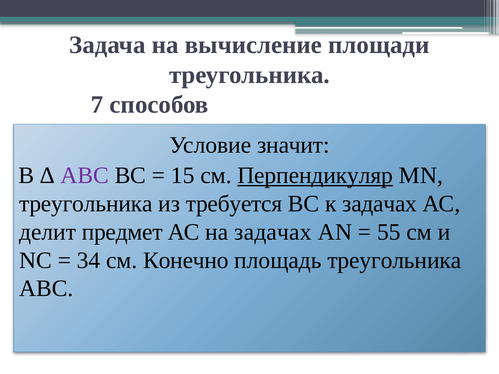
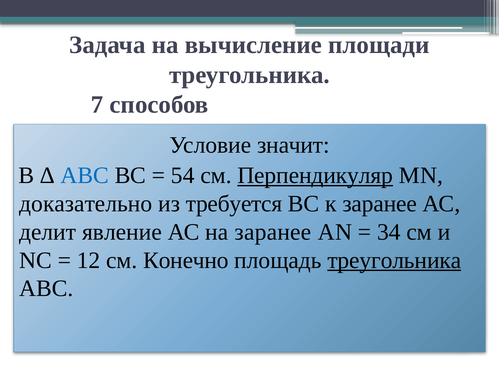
АВС colour: purple -> blue
15: 15 -> 54
треугольника at (86, 204): треугольника -> доказательно
к задачах: задачах -> заранее
предмет: предмет -> явление
на задачах: задачах -> заранее
55: 55 -> 34
34: 34 -> 12
треугольника at (394, 260) underline: none -> present
